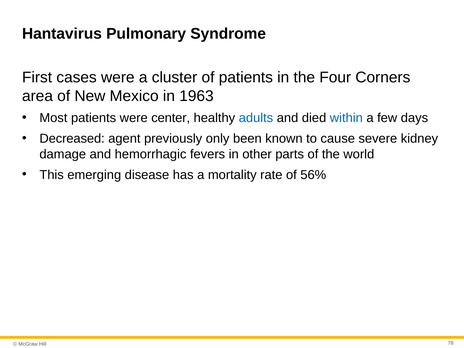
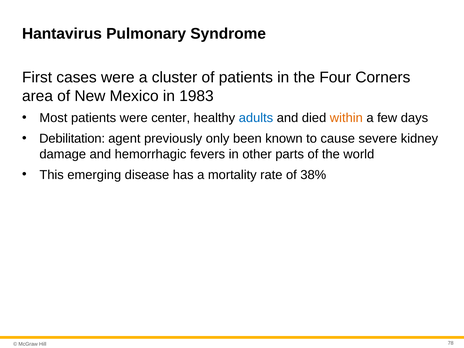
1963: 1963 -> 1983
within colour: blue -> orange
Decreased: Decreased -> Debilitation
56%: 56% -> 38%
